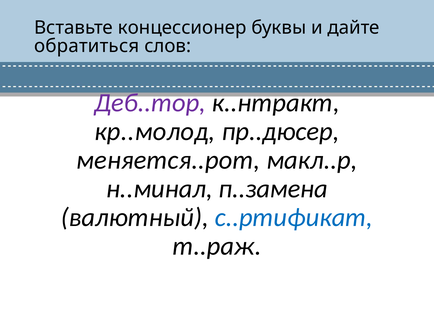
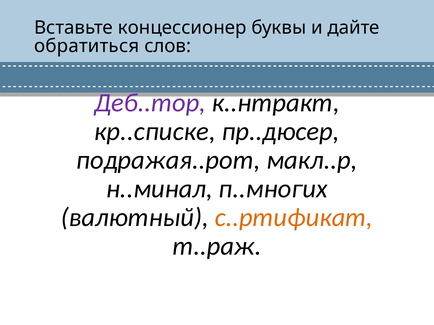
кр..молод: кр..молод -> кр..списке
меняется..рот: меняется..рот -> подражая..рот
п..замена: п..замена -> п..многих
с..ртификат colour: blue -> orange
